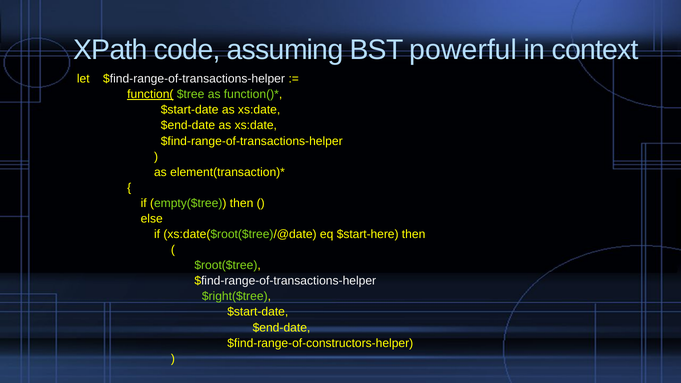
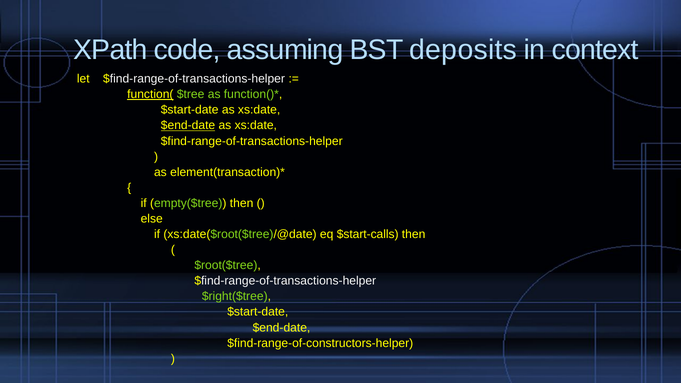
powerful: powerful -> deposits
$end-date at (188, 126) underline: none -> present
$start-here: $start-here -> $start-calls
